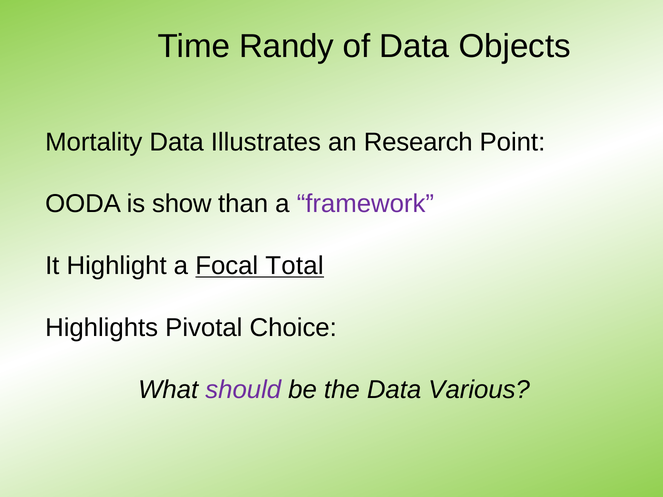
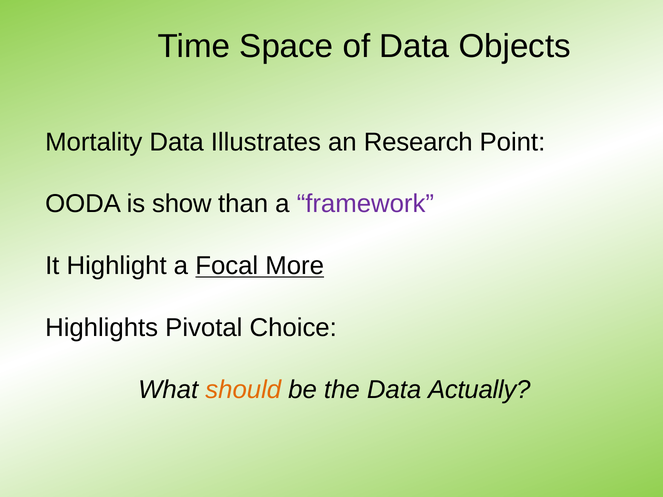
Randy: Randy -> Space
Total: Total -> More
should colour: purple -> orange
Various: Various -> Actually
